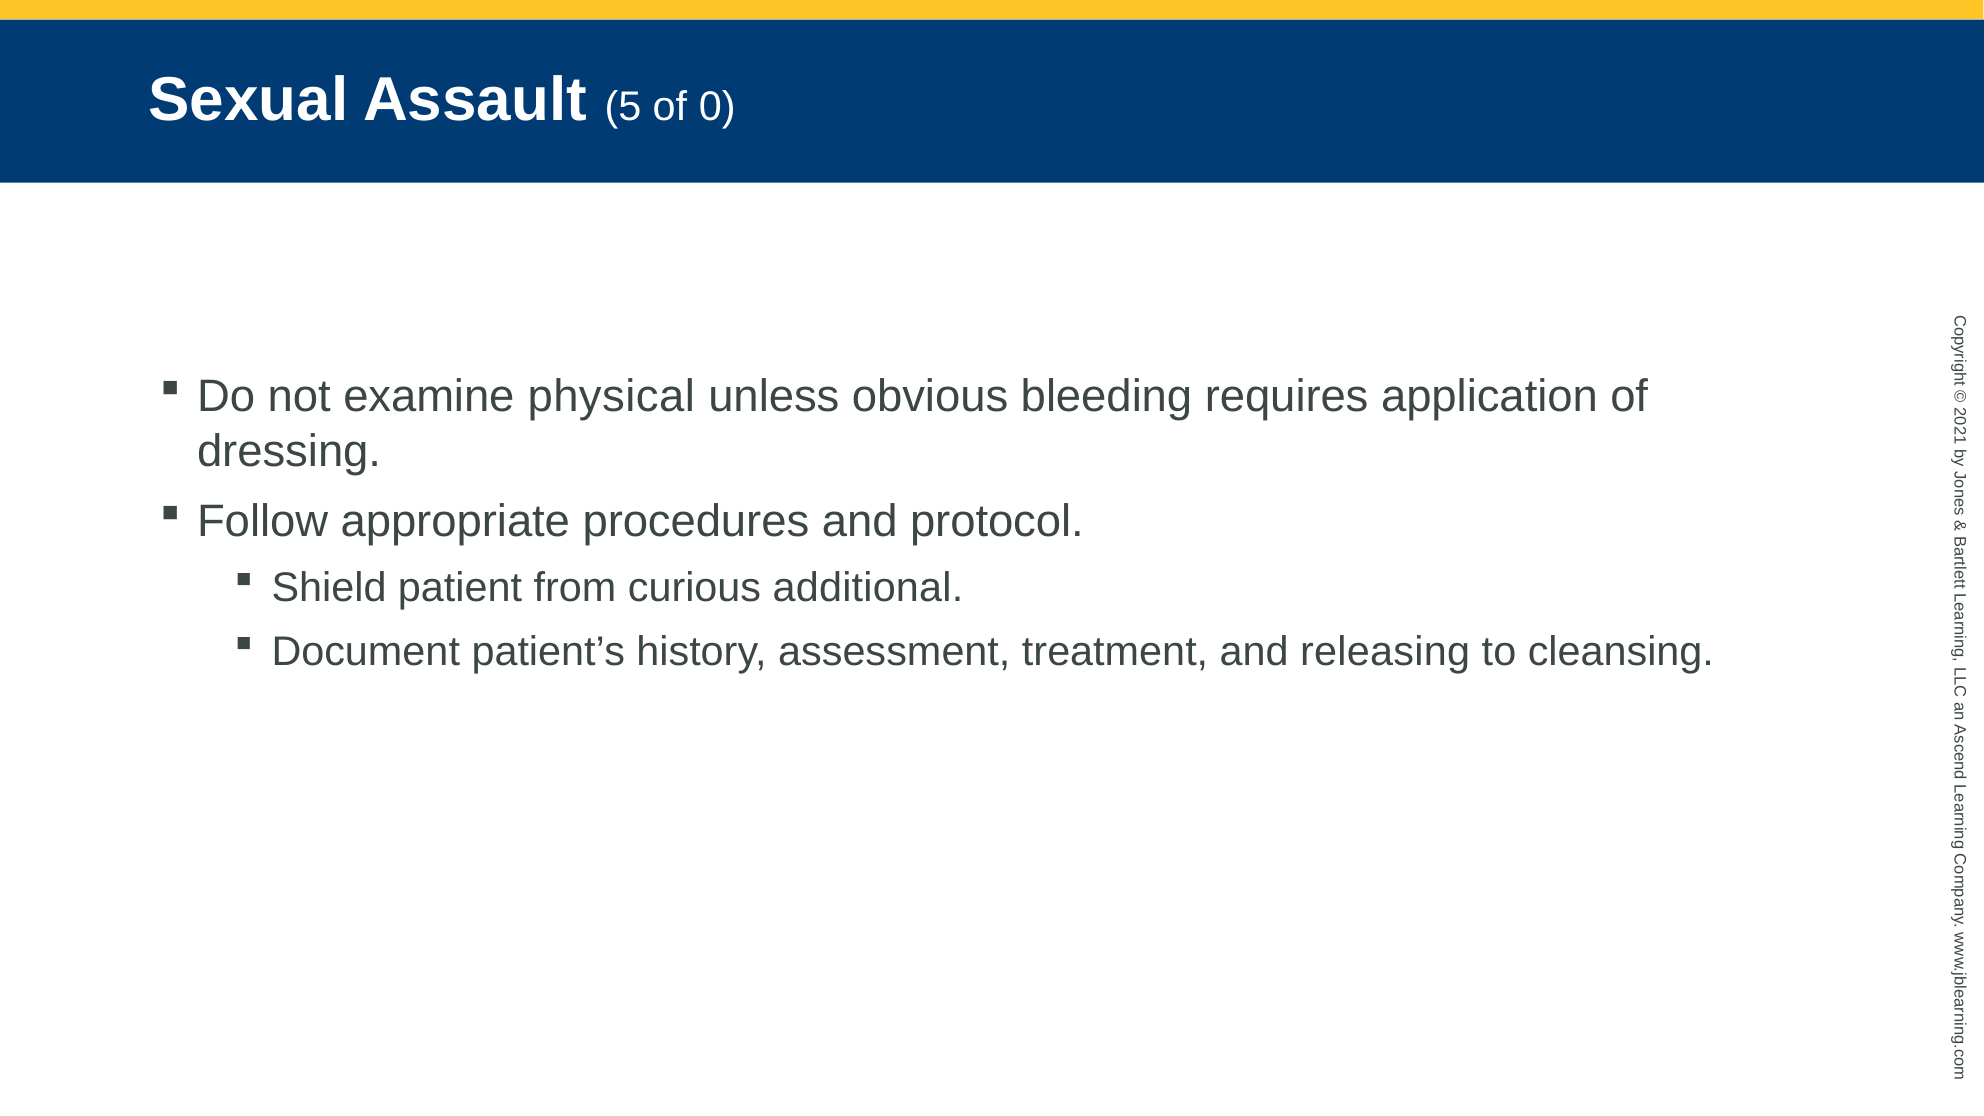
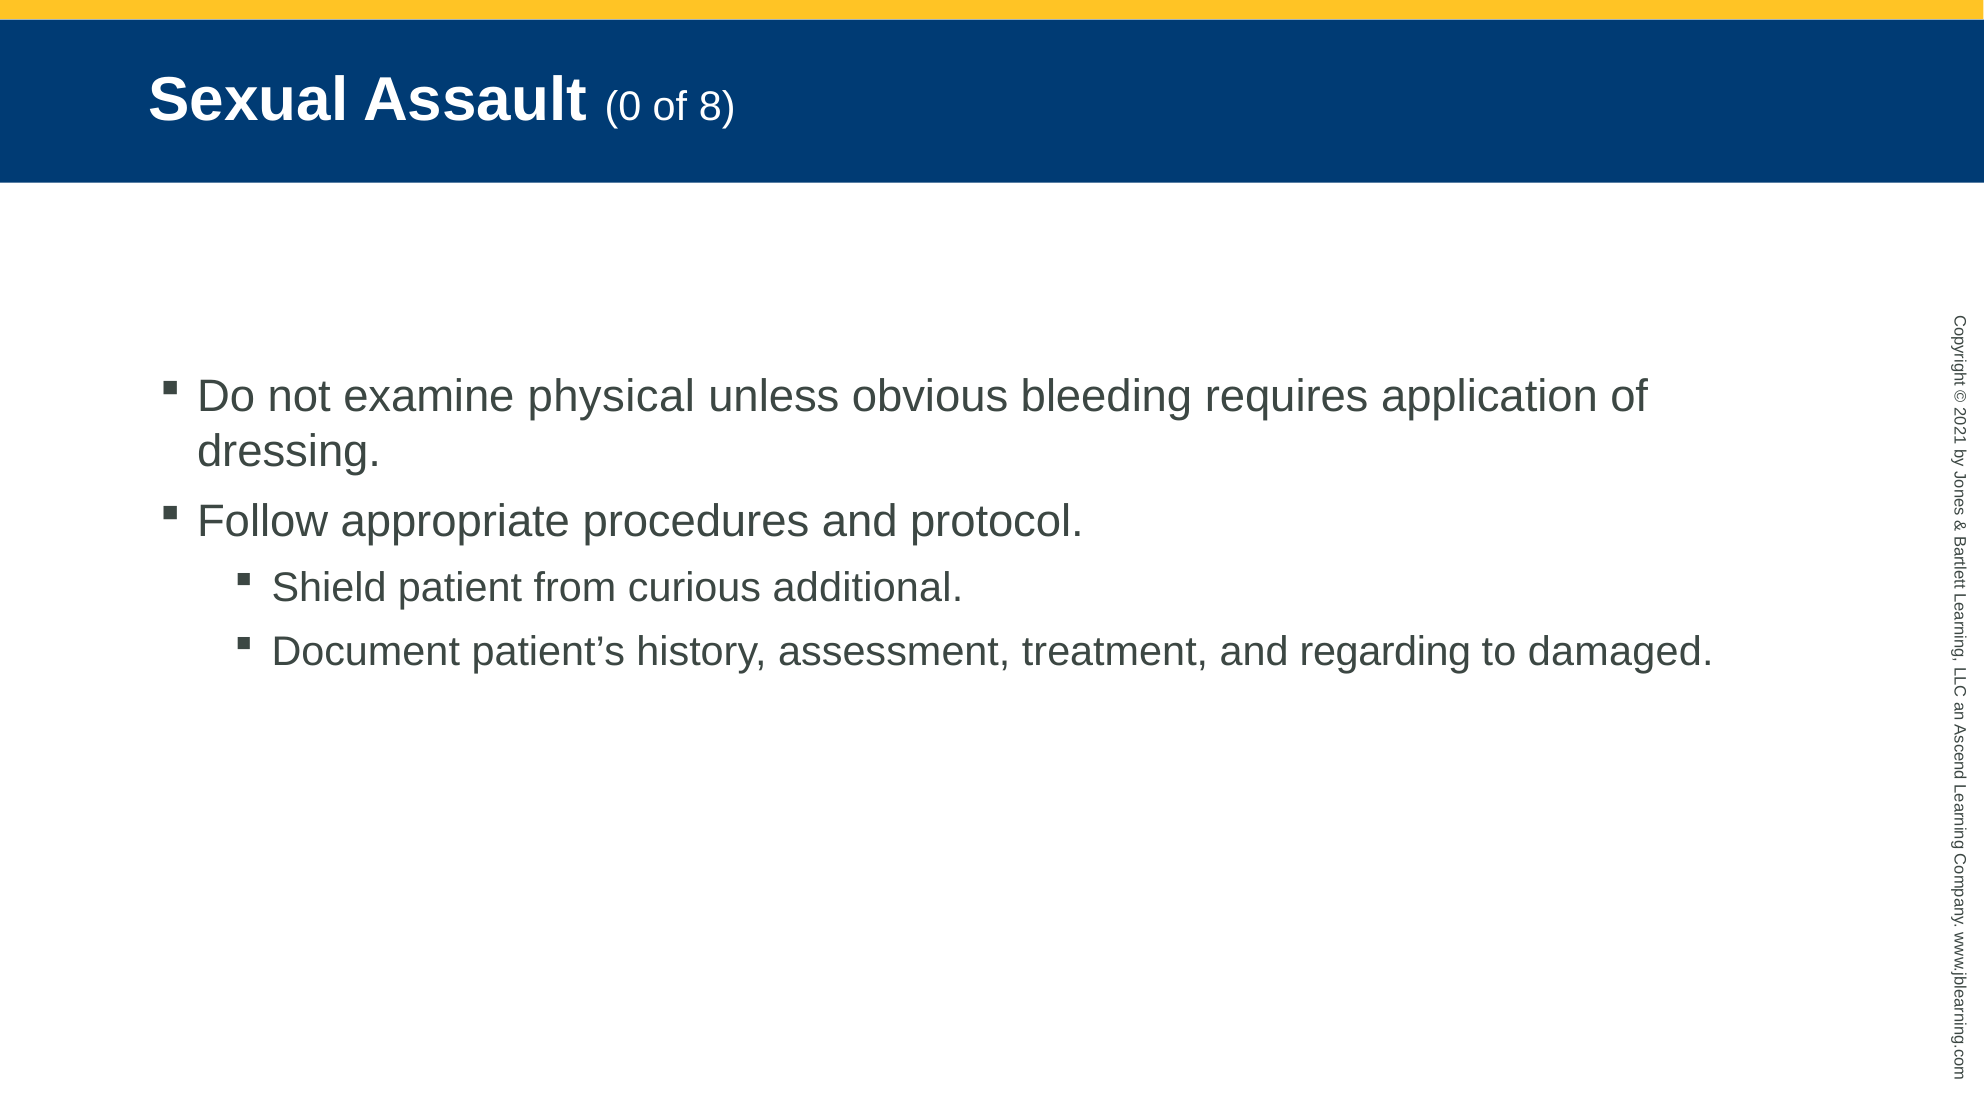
Assault 5: 5 -> 0
of 0: 0 -> 8
releasing: releasing -> regarding
cleansing: cleansing -> damaged
